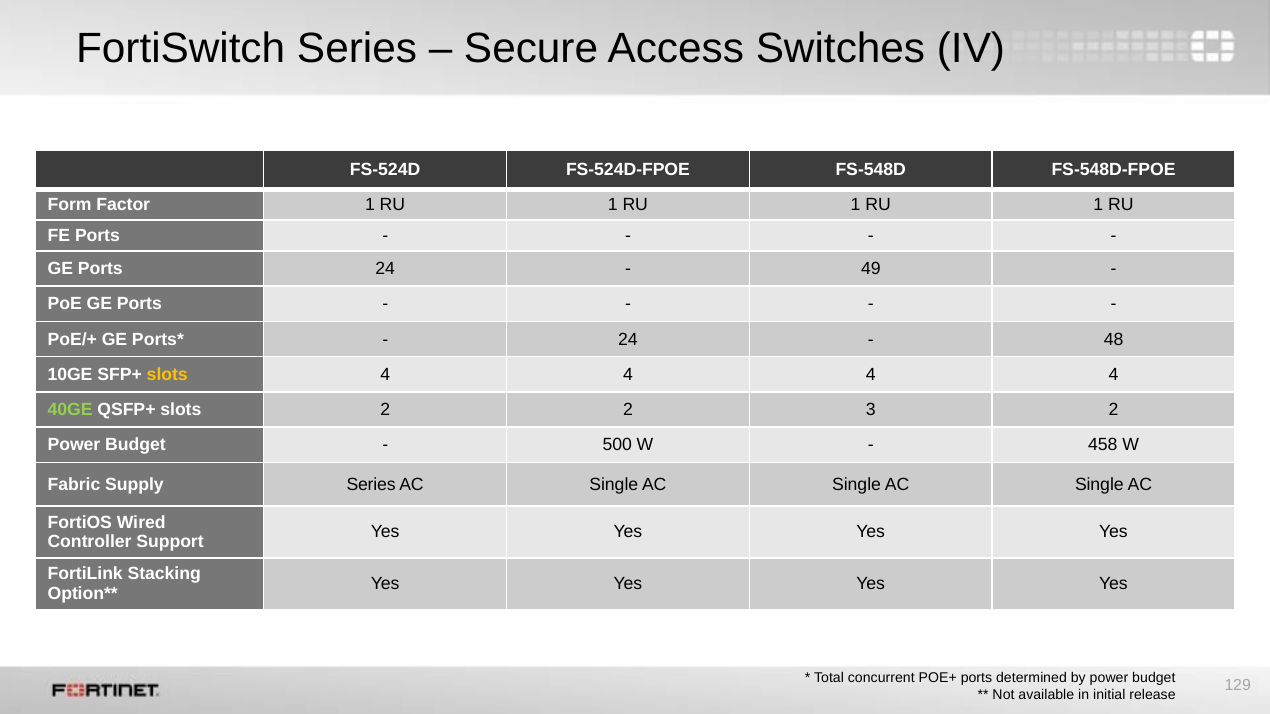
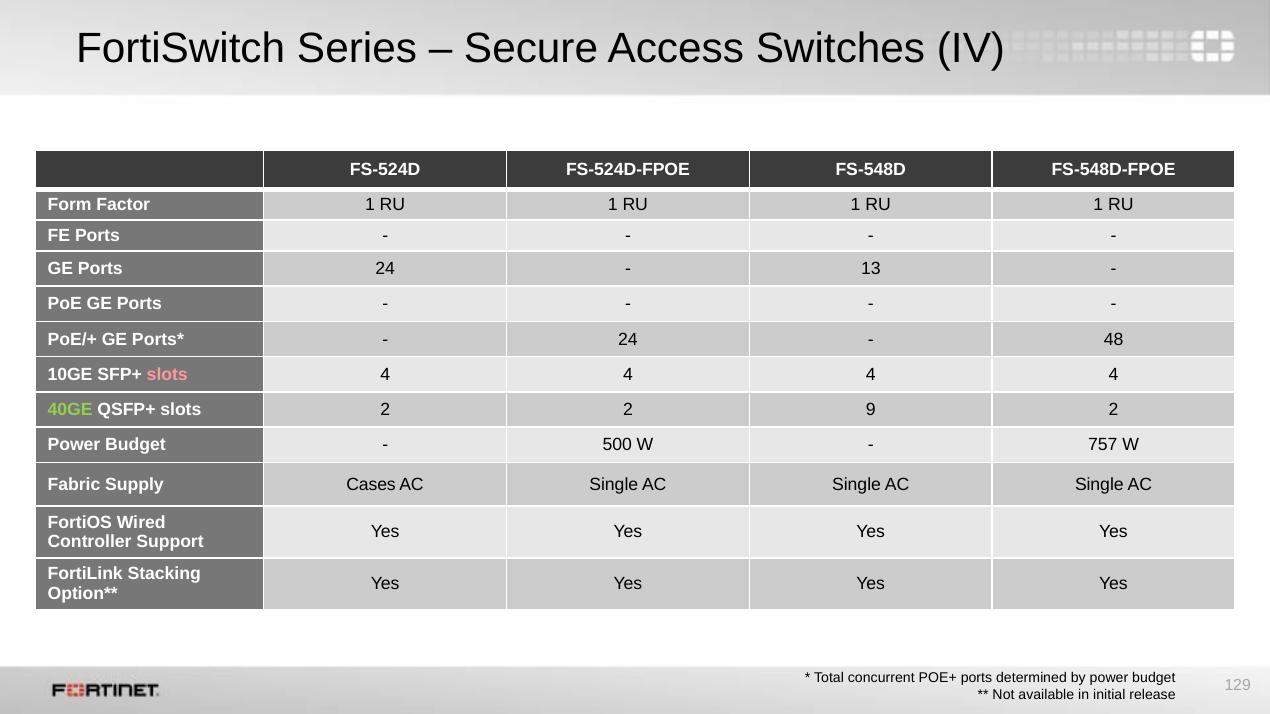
49: 49 -> 13
slots at (167, 375) colour: yellow -> pink
3: 3 -> 9
458: 458 -> 757
Supply Series: Series -> Cases
